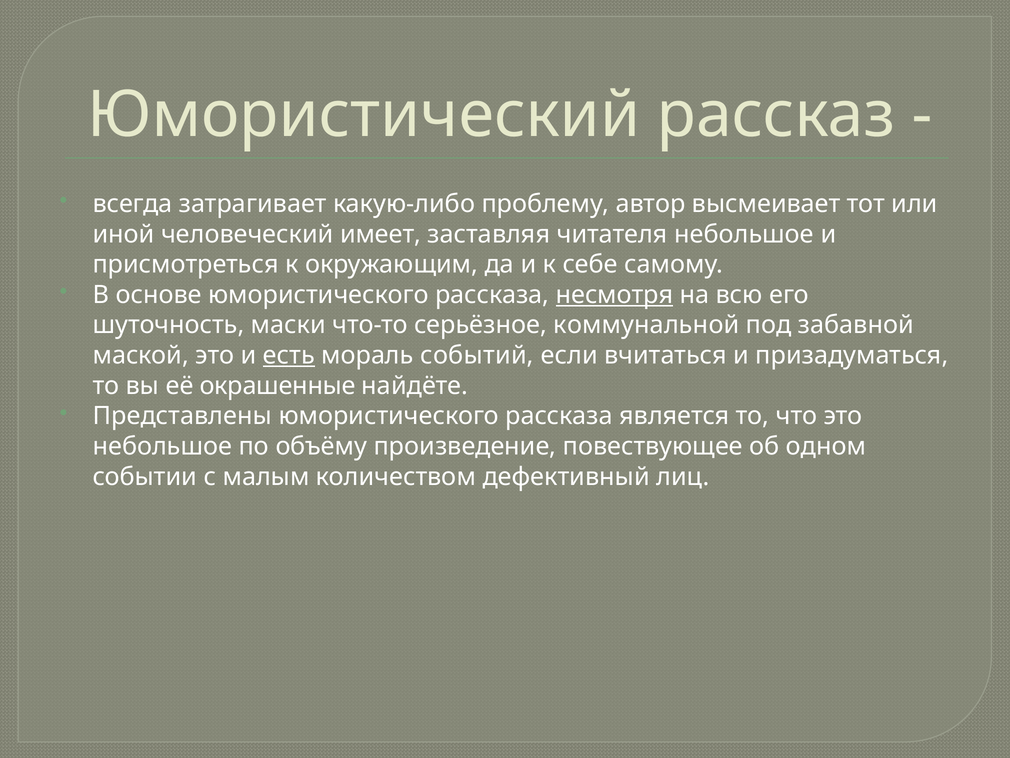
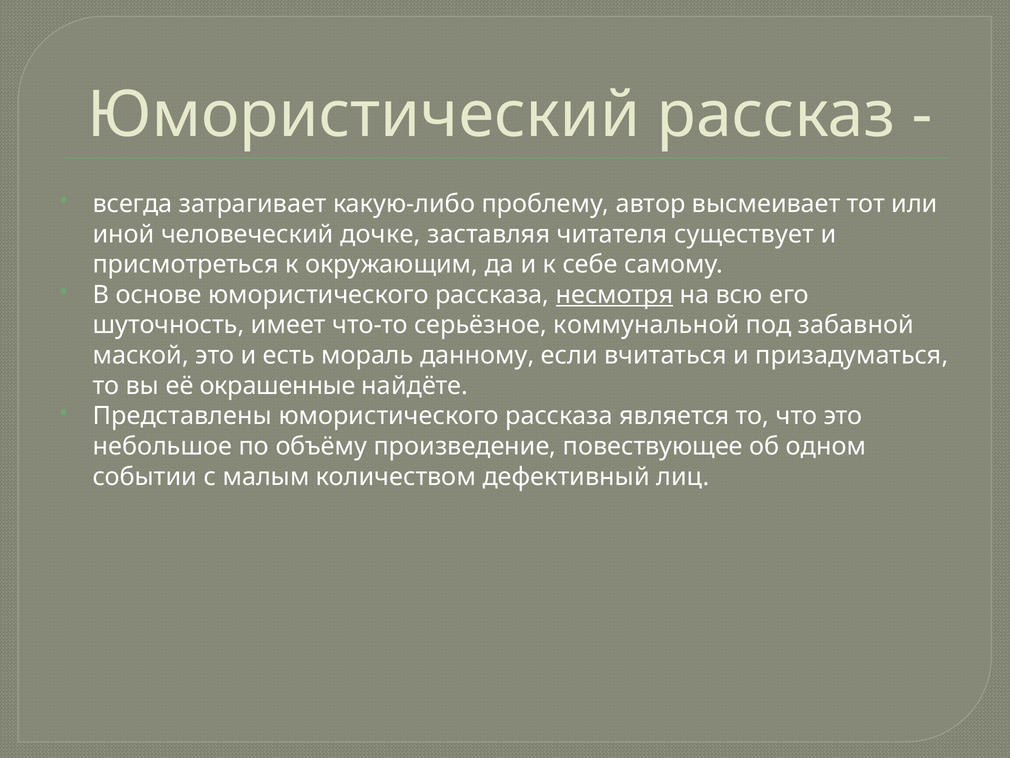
имеет: имеет -> дочке
читателя небольшое: небольшое -> существует
маски: маски -> имеет
есть underline: present -> none
событий: событий -> данному
